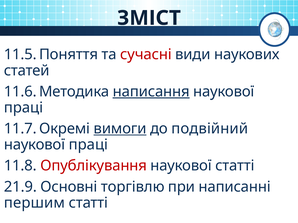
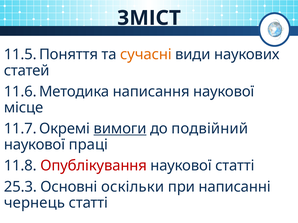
сучасні colour: red -> orange
написання underline: present -> none
праці at (24, 108): праці -> місце
21.9: 21.9 -> 25.3
торгівлю: торгівлю -> оскільки
першим: першим -> чернець
